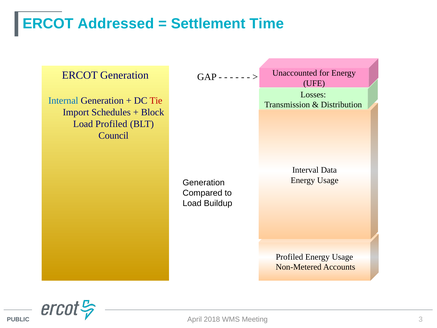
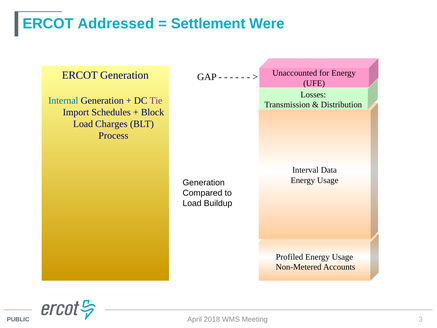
Time: Time -> Were
Tie colour: red -> purple
Load Profiled: Profiled -> Charges
Council: Council -> Process
